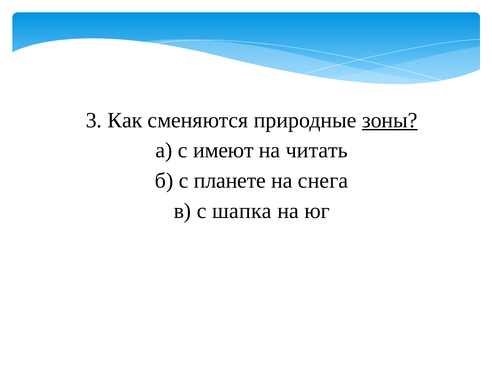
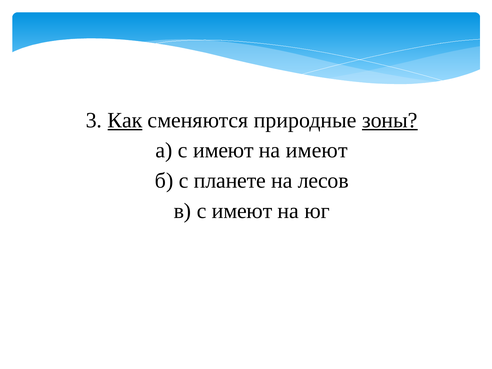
Как underline: none -> present
на читать: читать -> имеют
снега: снега -> лесов
в с шапка: шапка -> имеют
